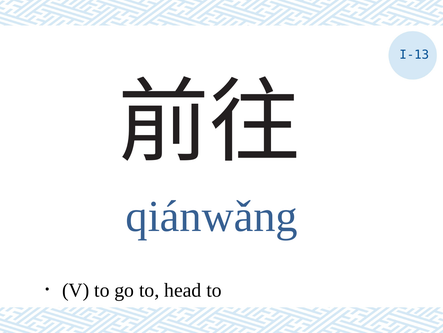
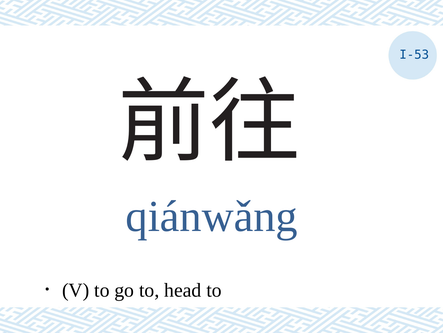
I-13: I-13 -> I-53
